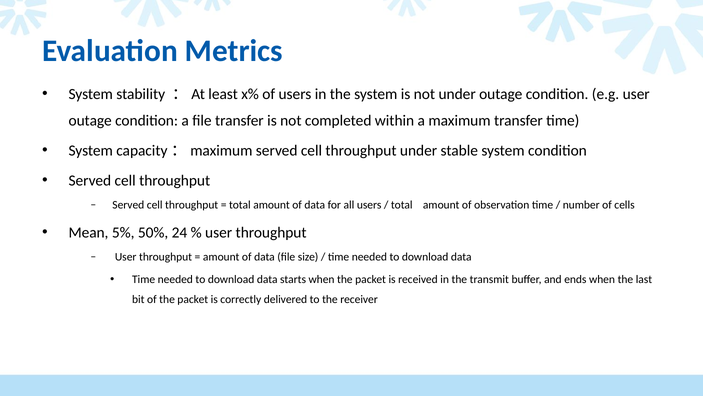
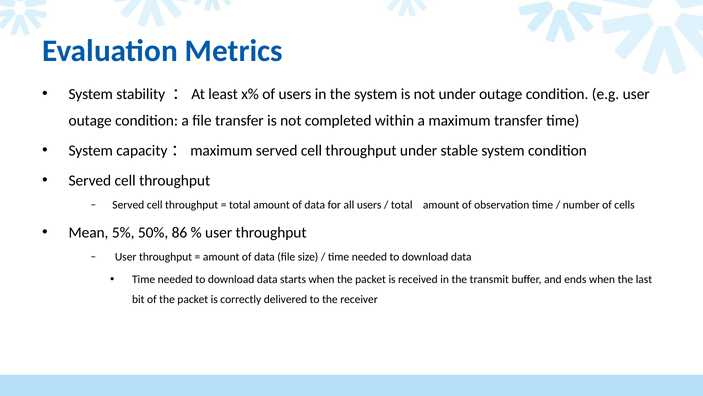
24: 24 -> 86
